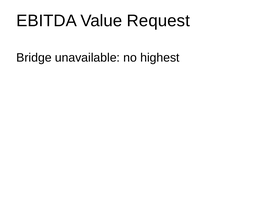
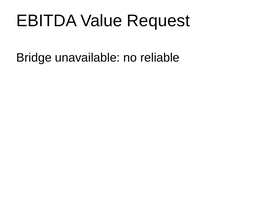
highest: highest -> reliable
